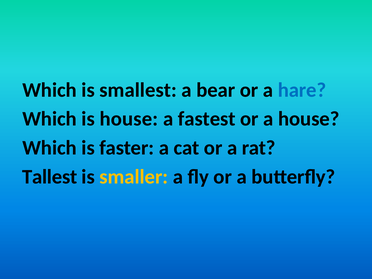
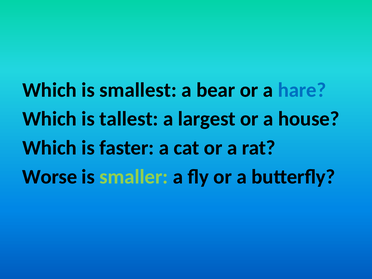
is house: house -> tallest
fastest: fastest -> largest
Tallest: Tallest -> Worse
smaller colour: yellow -> light green
